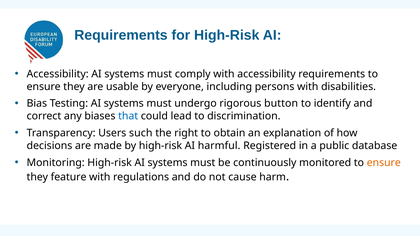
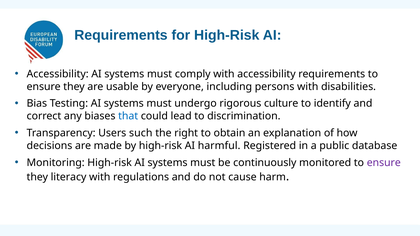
button: button -> culture
ensure at (384, 163) colour: orange -> purple
feature: feature -> literacy
